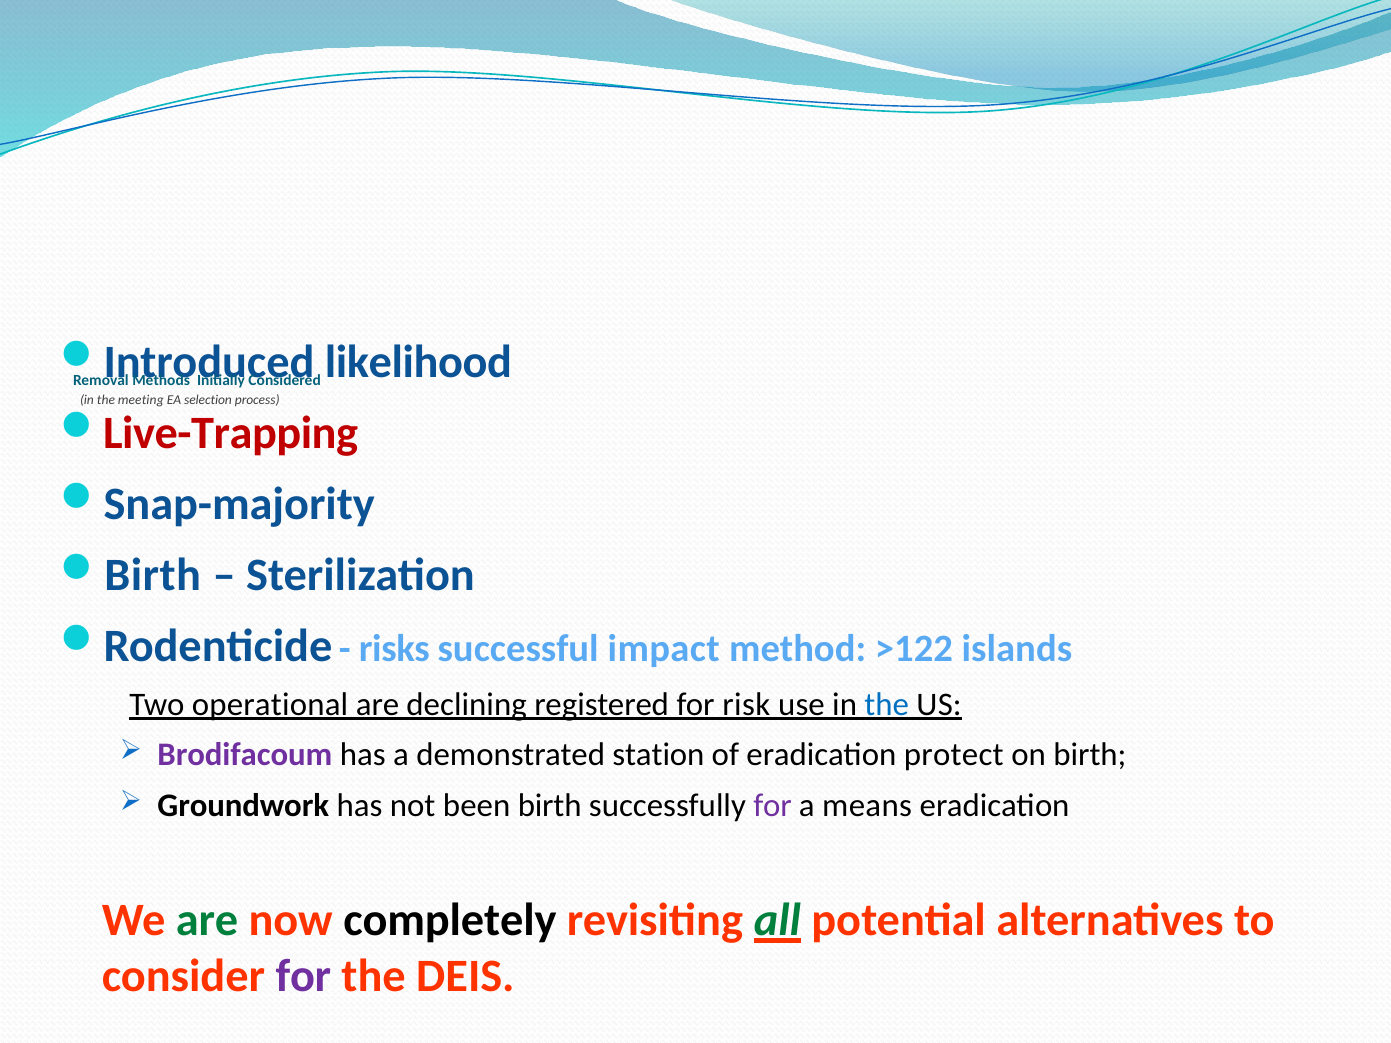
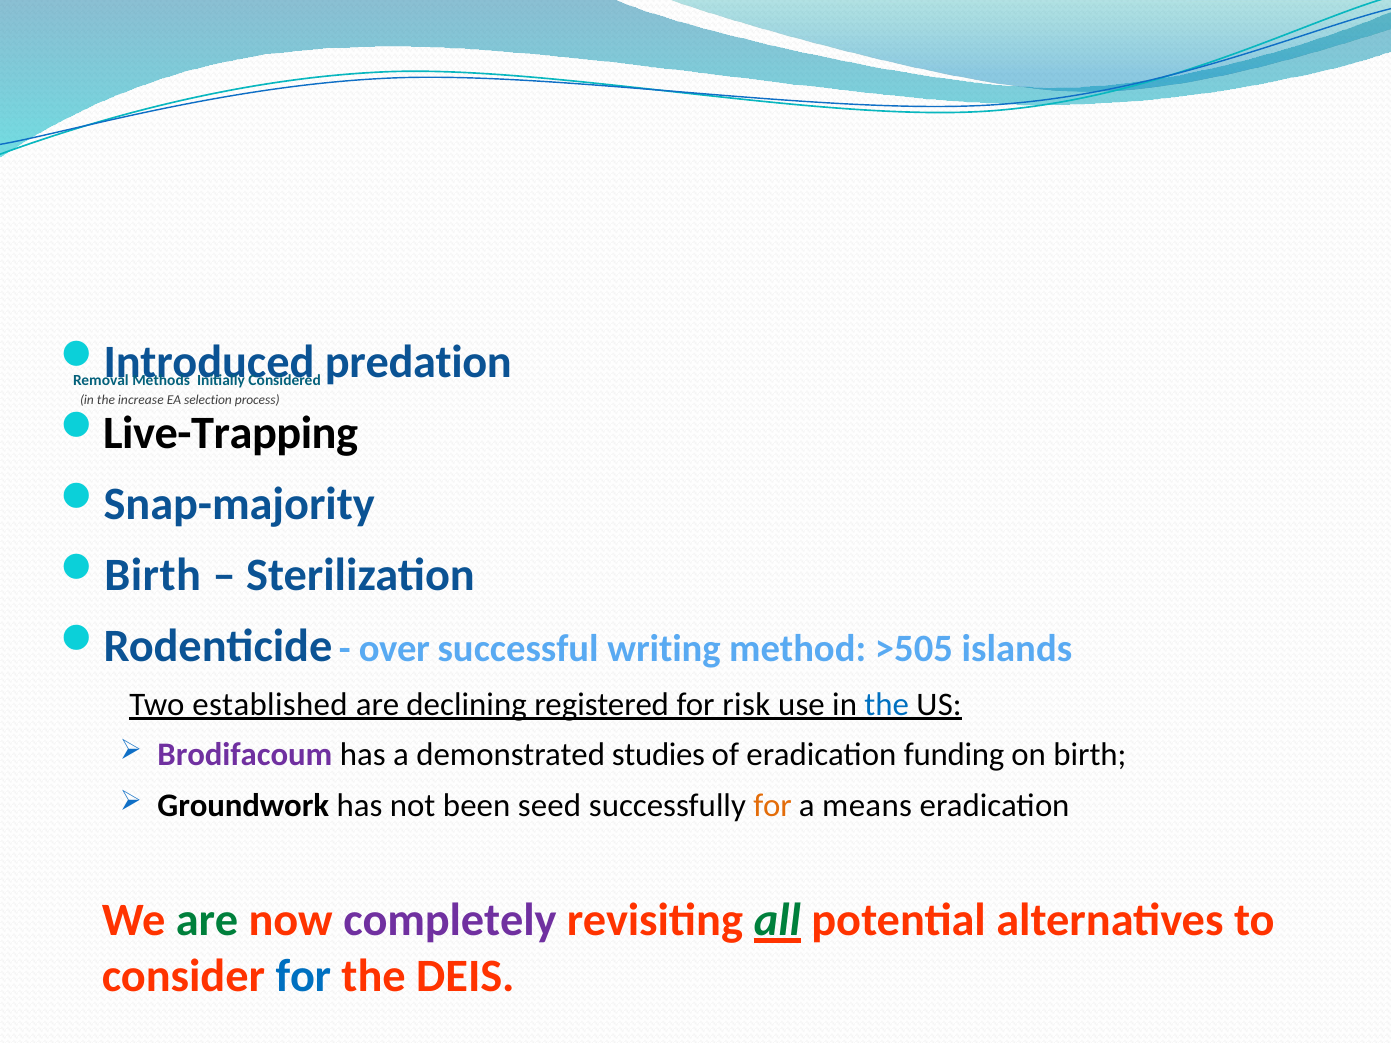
likelihood: likelihood -> predation
meeting: meeting -> increase
Live-Trapping colour: red -> black
risks: risks -> over
impact: impact -> writing
>122: >122 -> >505
operational: operational -> established
station: station -> studies
protect: protect -> funding
been birth: birth -> seed
for at (773, 806) colour: purple -> orange
completely colour: black -> purple
for at (303, 976) colour: purple -> blue
